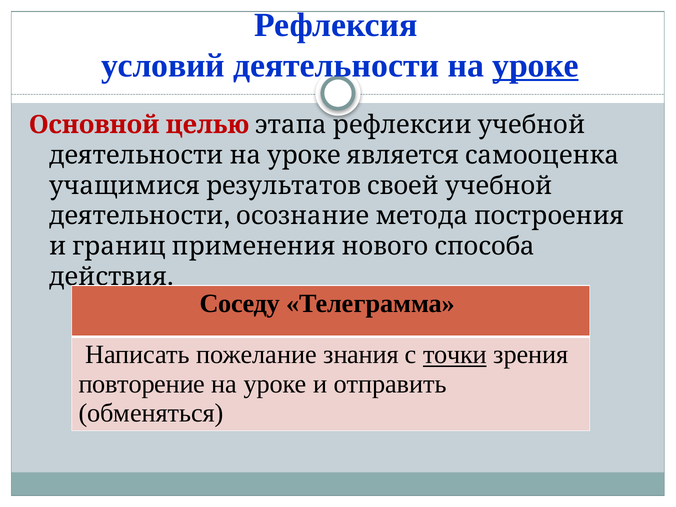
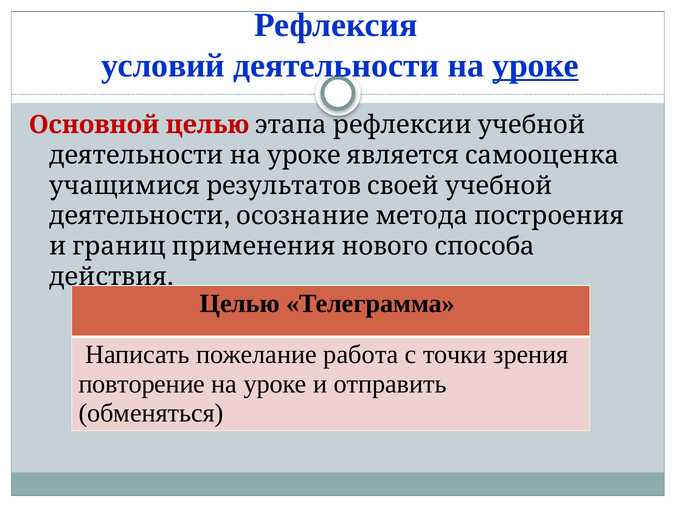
Соседу at (240, 304): Соседу -> Целью
знания: знания -> работа
точки underline: present -> none
